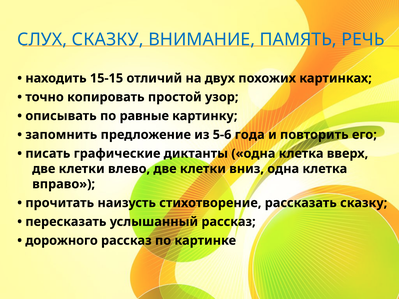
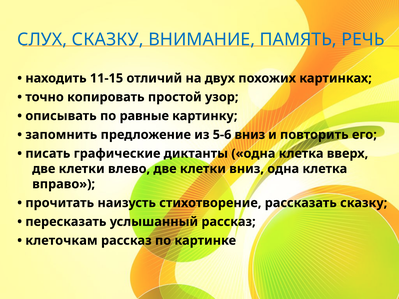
15-15: 15-15 -> 11-15
5-6 года: года -> вниз
дорожного: дорожного -> клеточкам
